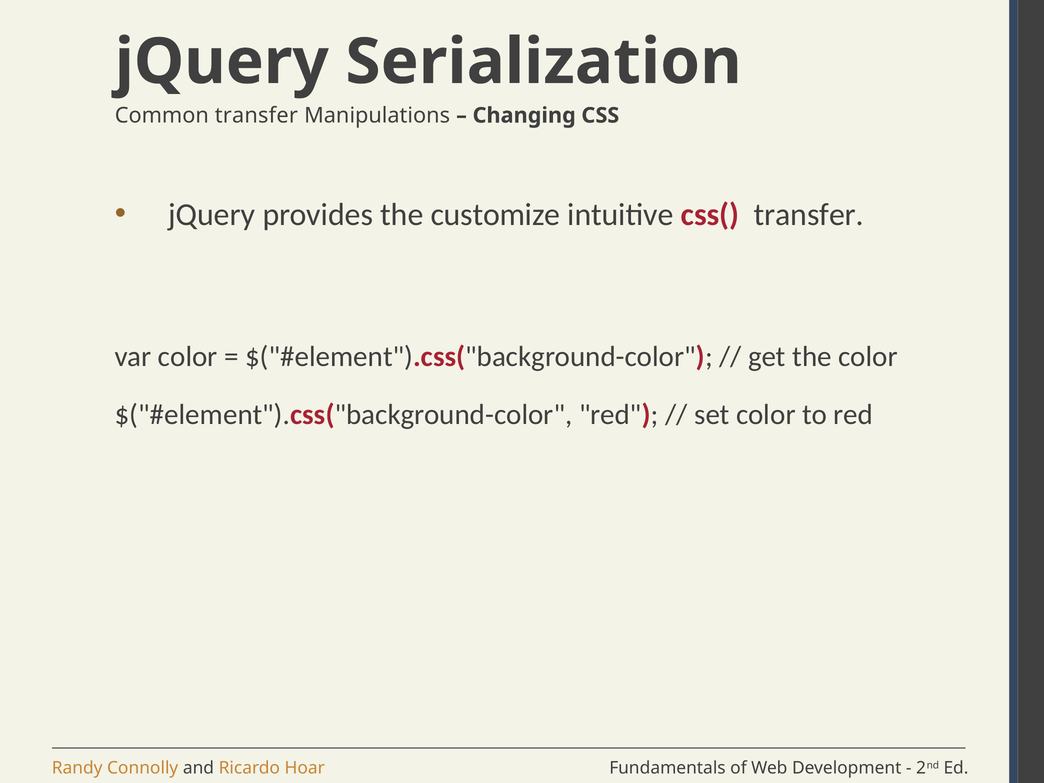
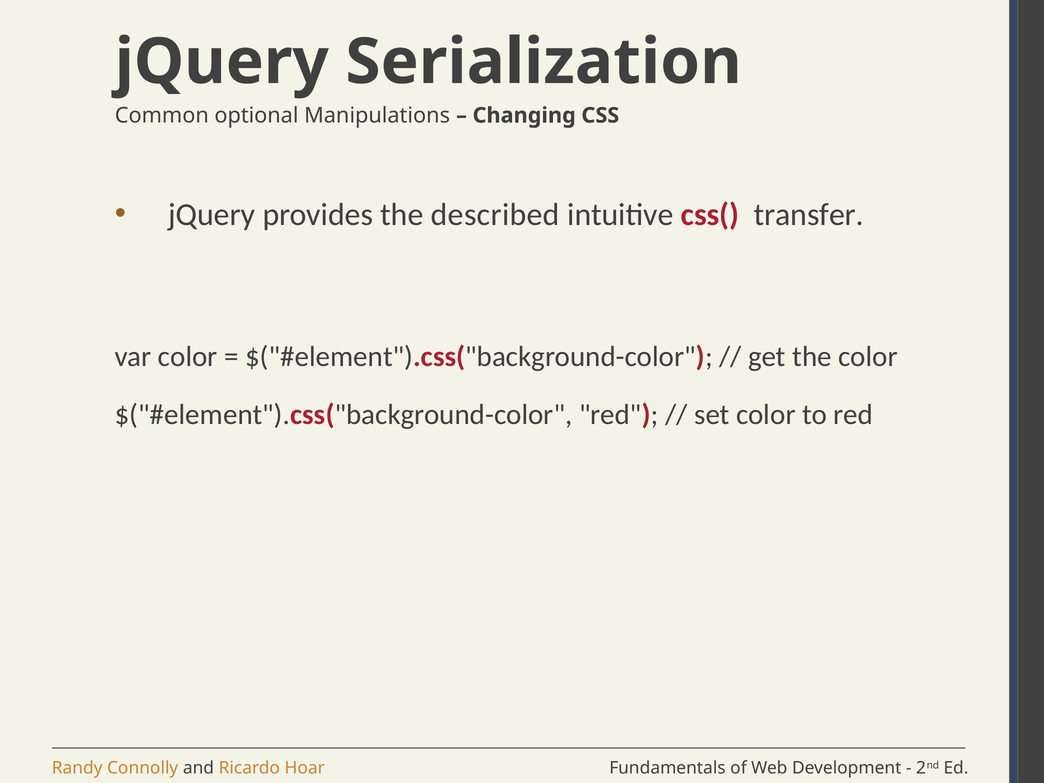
Common transfer: transfer -> optional
customize: customize -> described
